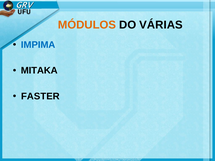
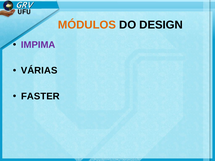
VÁRIAS: VÁRIAS -> DESIGN
IMPIMA colour: blue -> purple
MITAKA: MITAKA -> VÁRIAS
